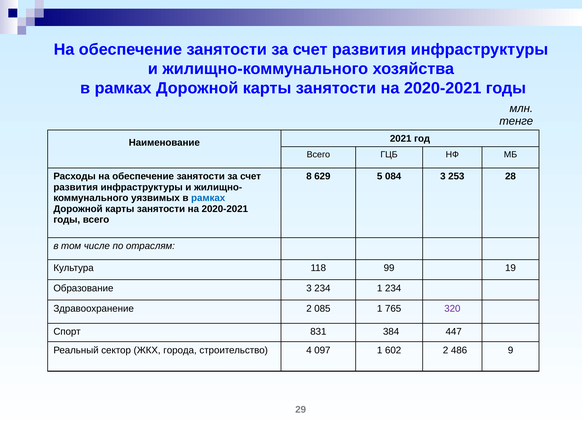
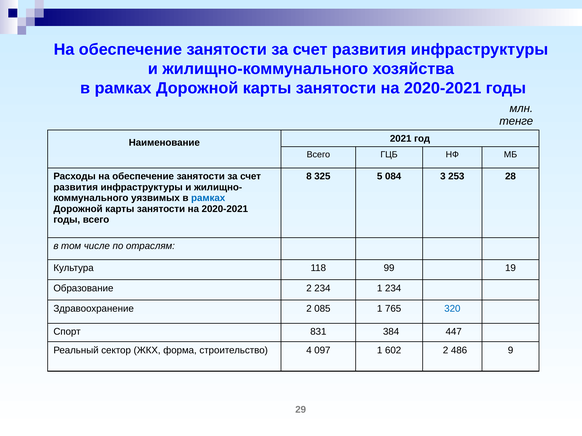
629: 629 -> 325
Образование 3: 3 -> 2
320 colour: purple -> blue
города: города -> форма
